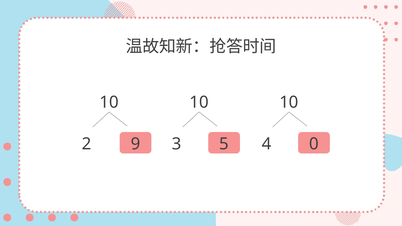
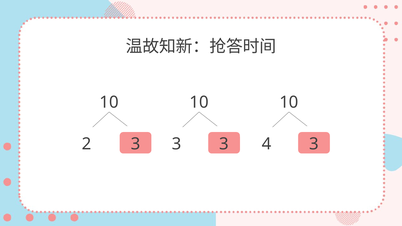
2 9: 9 -> 3
3 5: 5 -> 3
4 0: 0 -> 3
